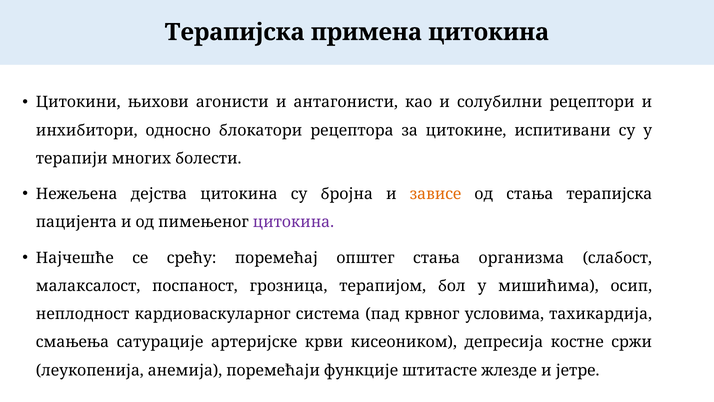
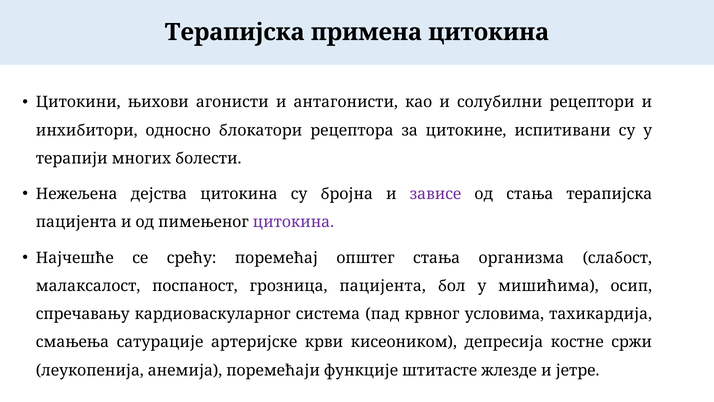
зависе colour: orange -> purple
грозница терапијом: терапијом -> пацијента
неплодност: неплодност -> спречавању
